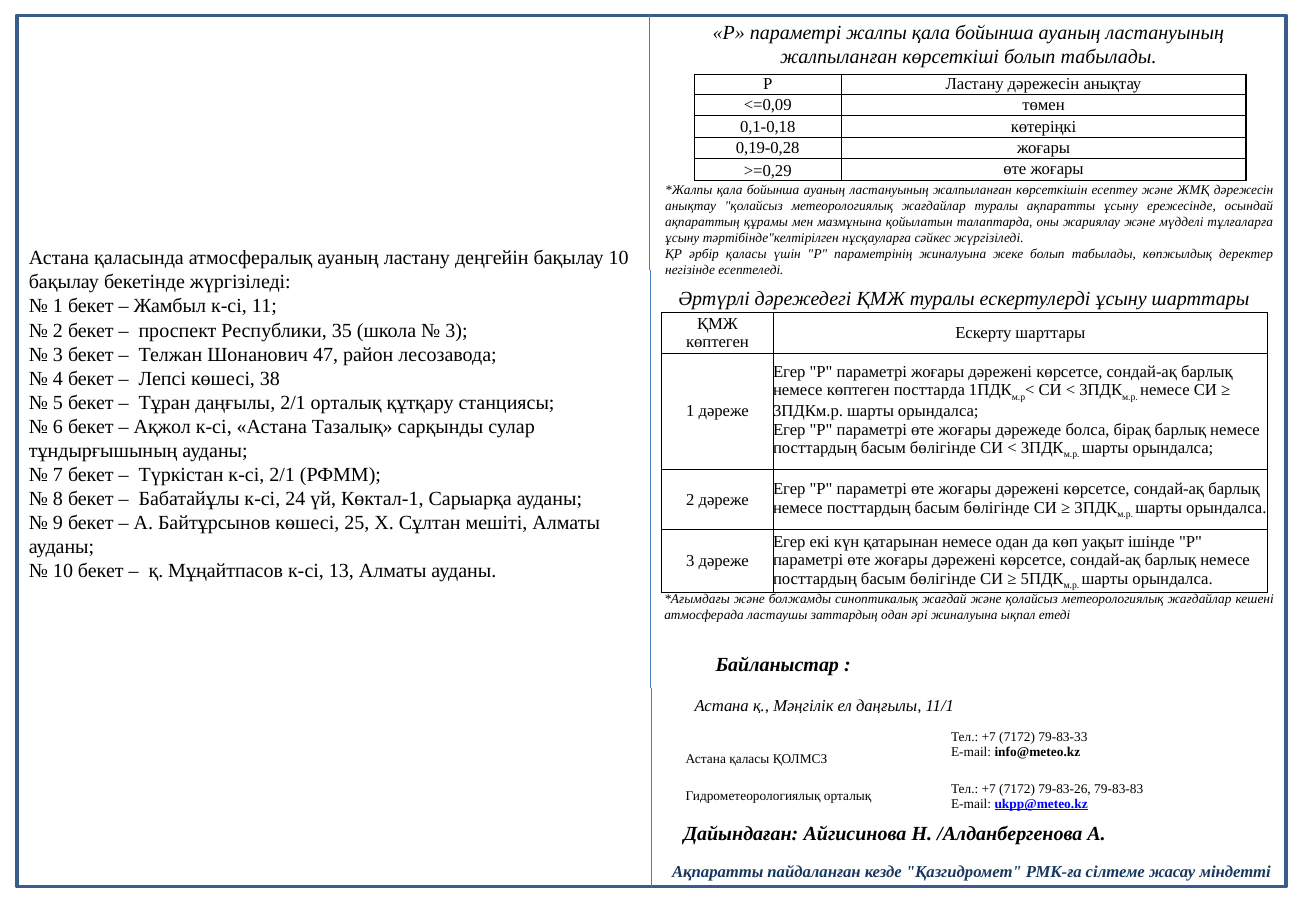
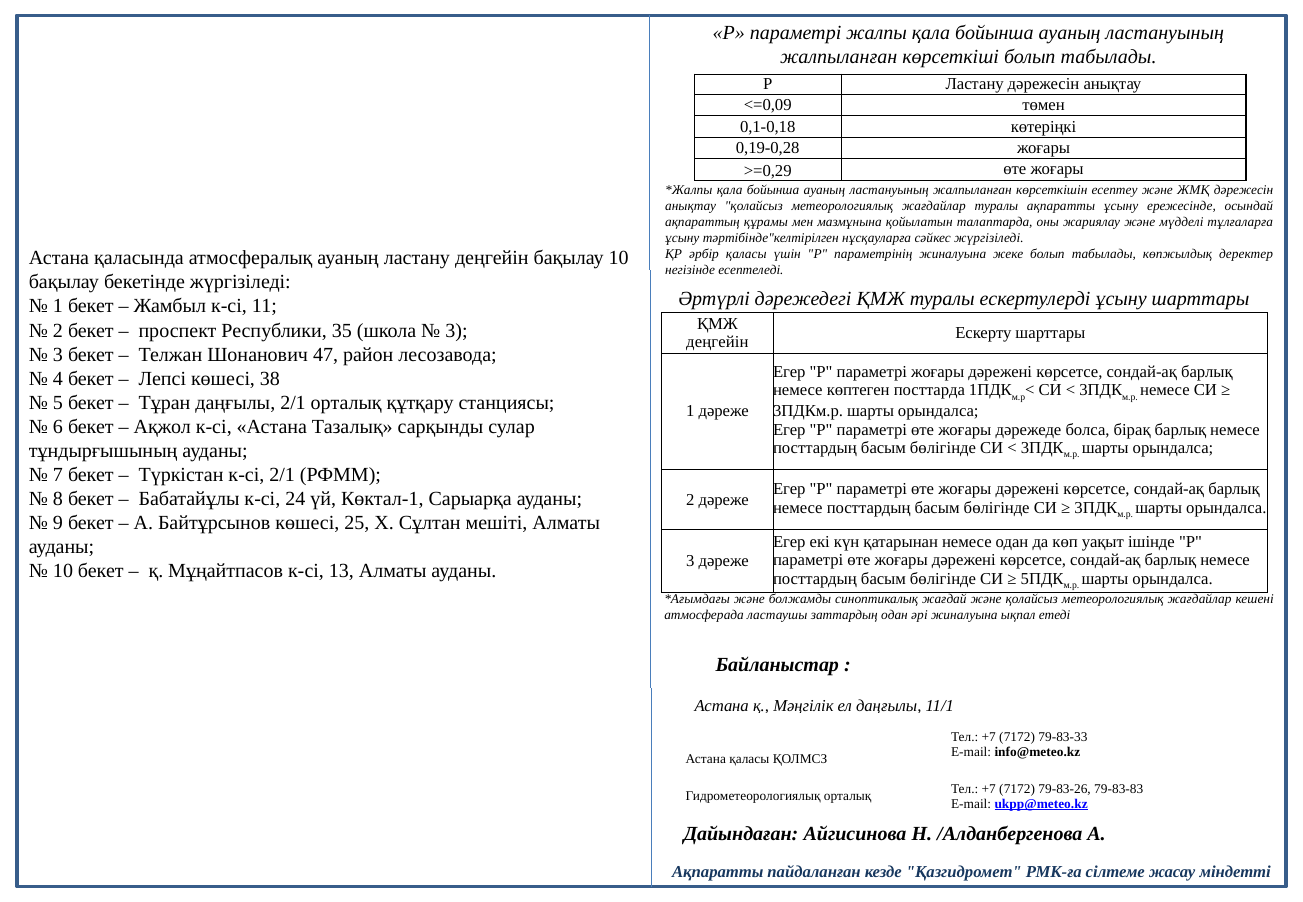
көптеген at (718, 342): көптеген -> деңгейін
